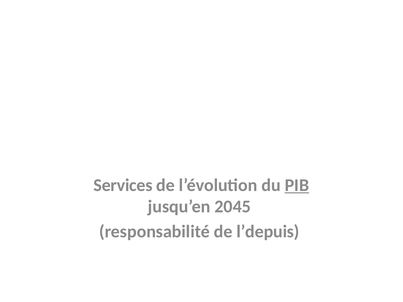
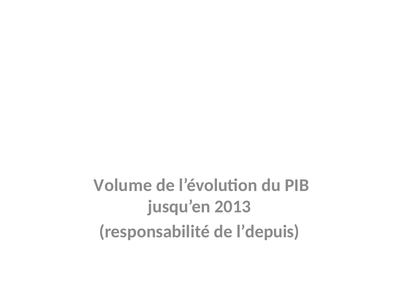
Services: Services -> Volume
PIB underline: present -> none
2045: 2045 -> 2013
